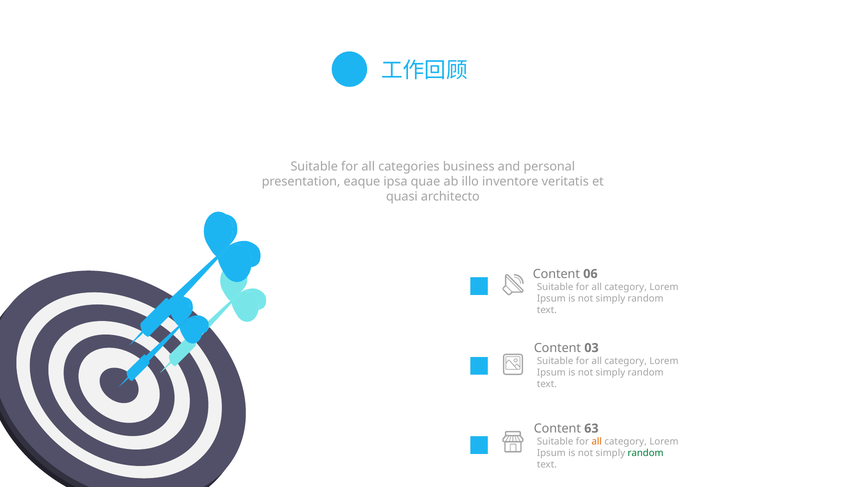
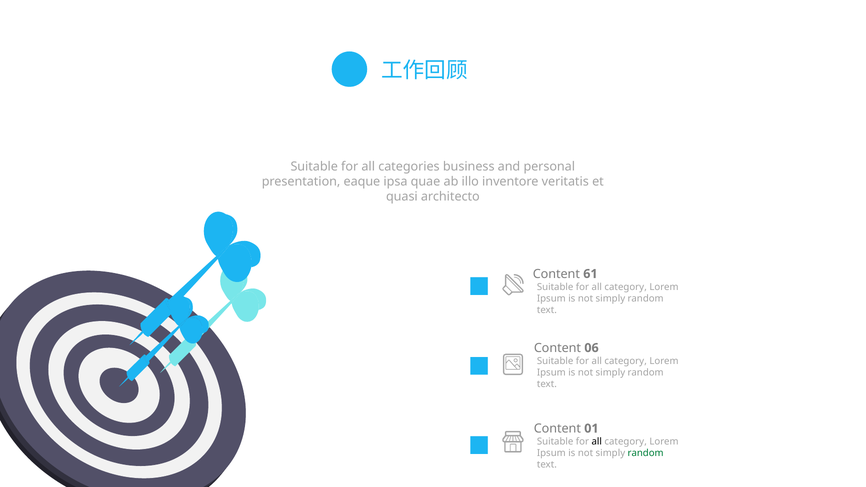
06: 06 -> 61
03: 03 -> 06
63: 63 -> 01
all at (597, 442) colour: orange -> black
